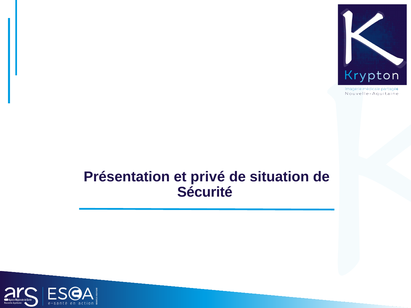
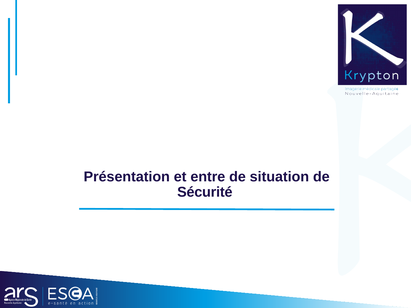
privé: privé -> entre
